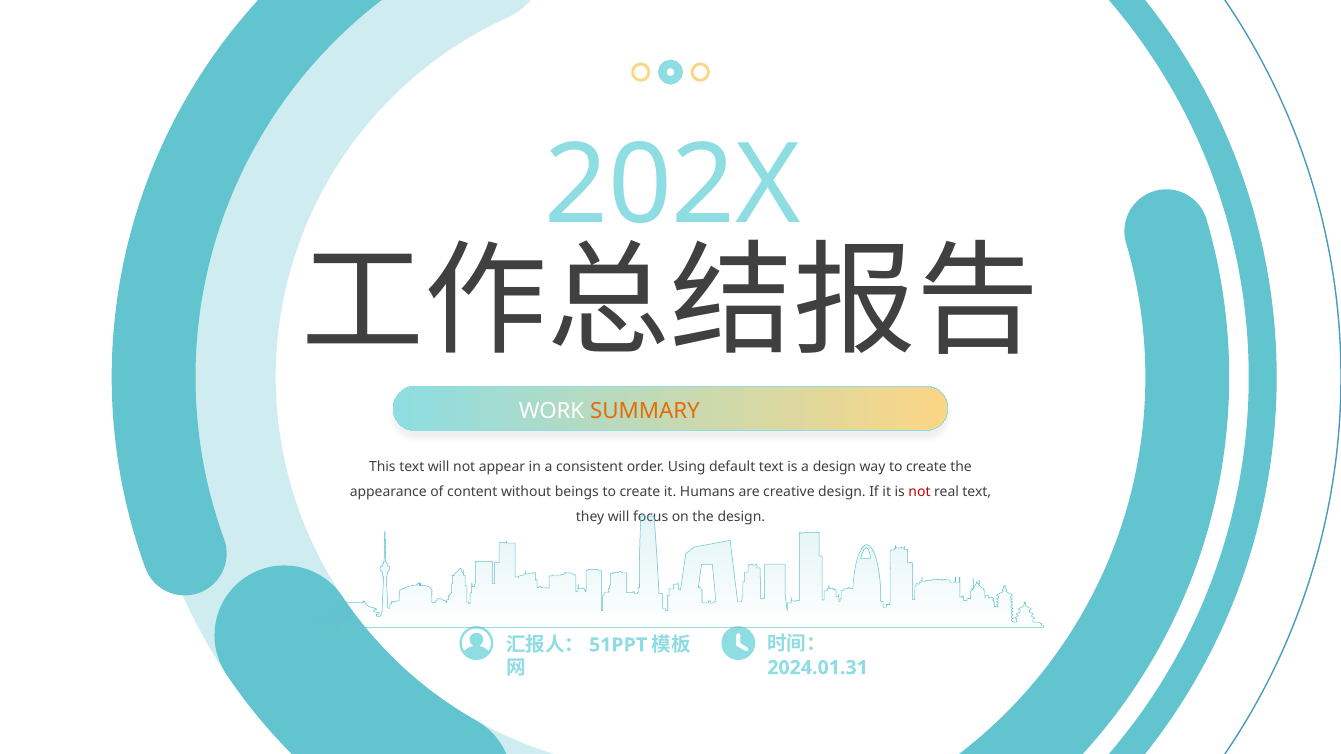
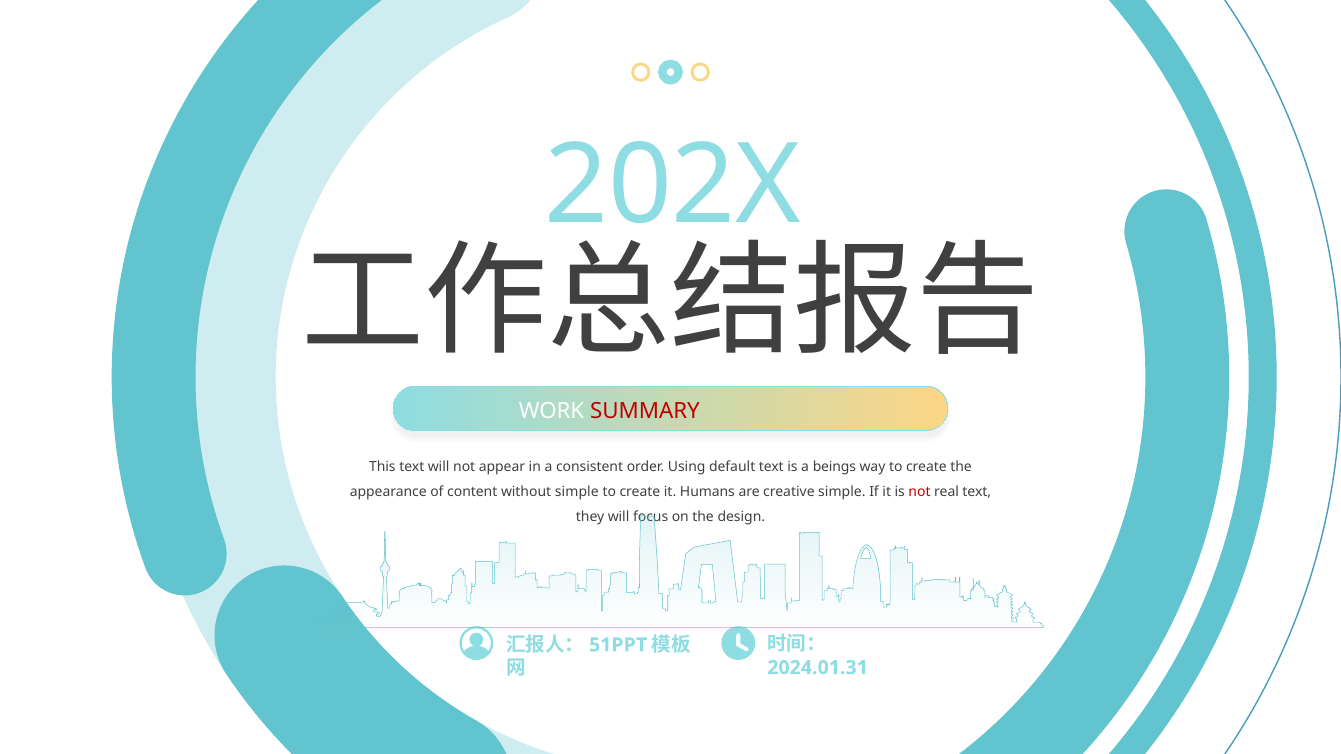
SUMMARY colour: orange -> red
a design: design -> beings
without beings: beings -> simple
creative design: design -> simple
